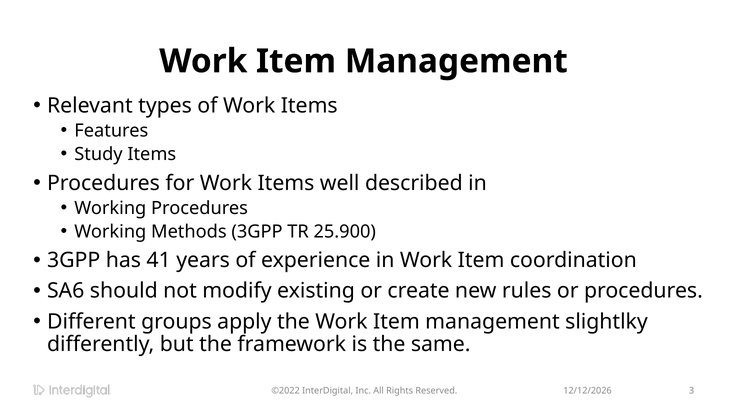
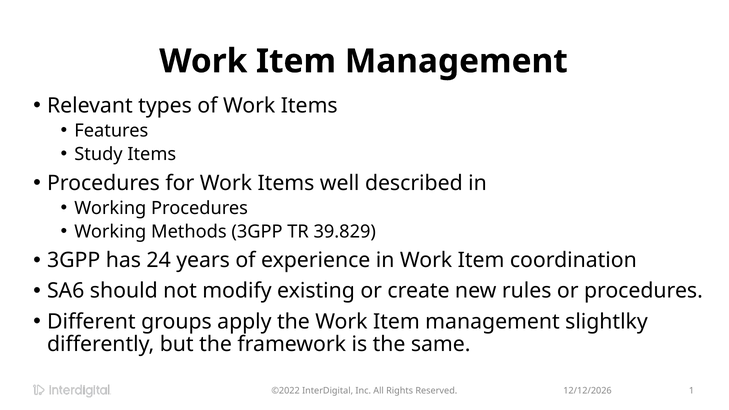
25.900: 25.900 -> 39.829
41: 41 -> 24
3: 3 -> 1
